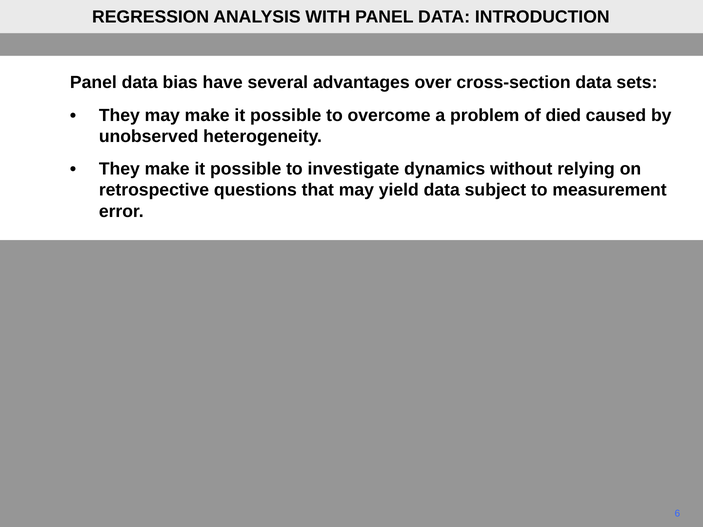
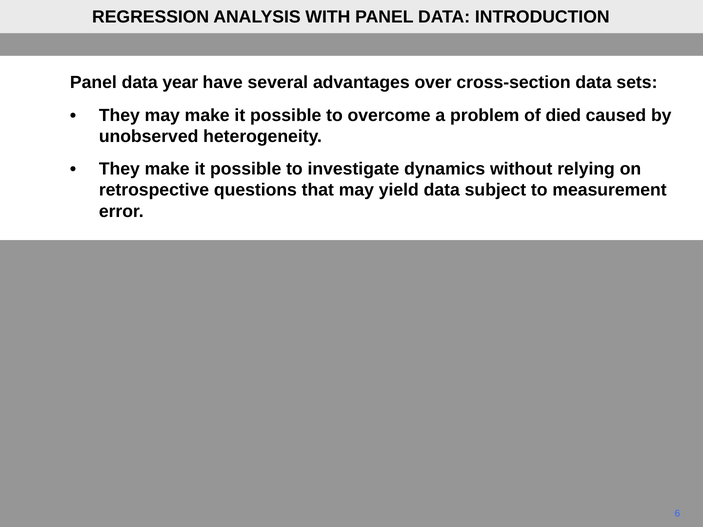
bias: bias -> year
